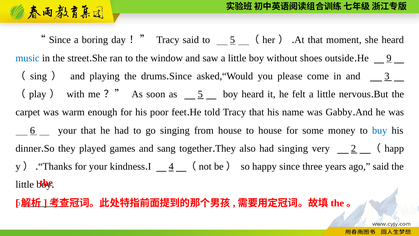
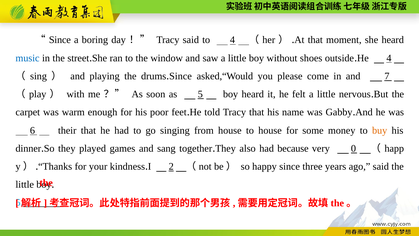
to 5: 5 -> 4
He 9: 9 -> 4
3: 3 -> 7
6 your: your -> their
buy colour: blue -> orange
had singing: singing -> because
2: 2 -> 0
4: 4 -> 2
